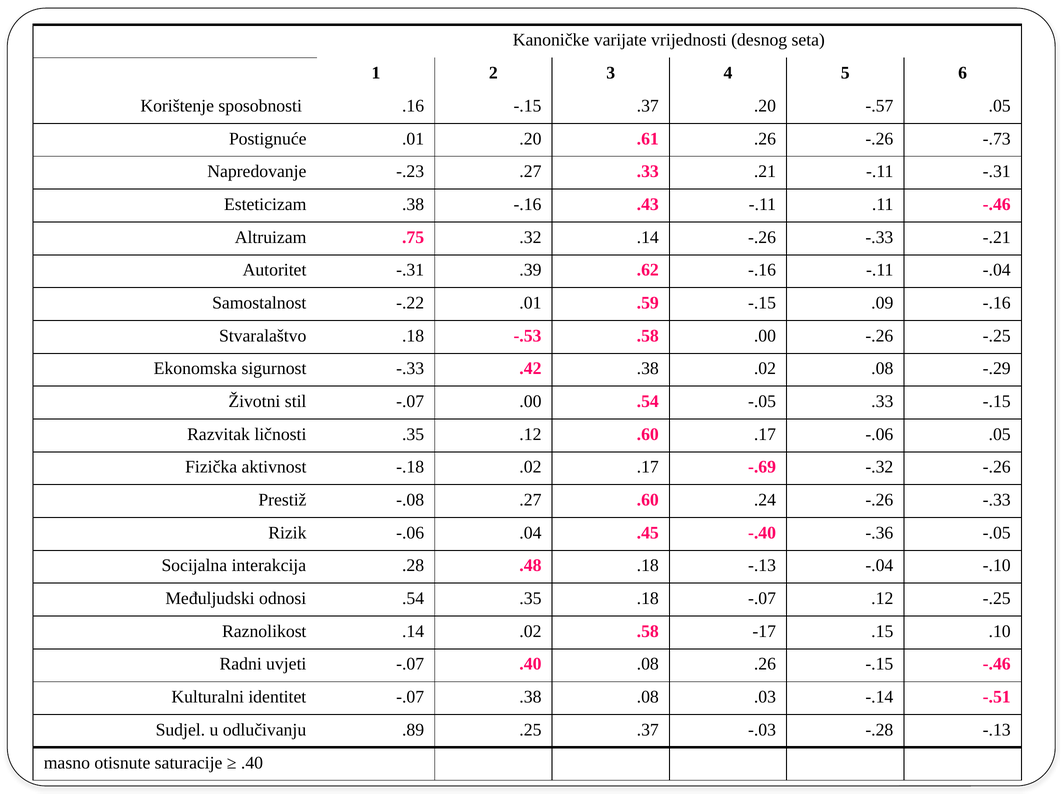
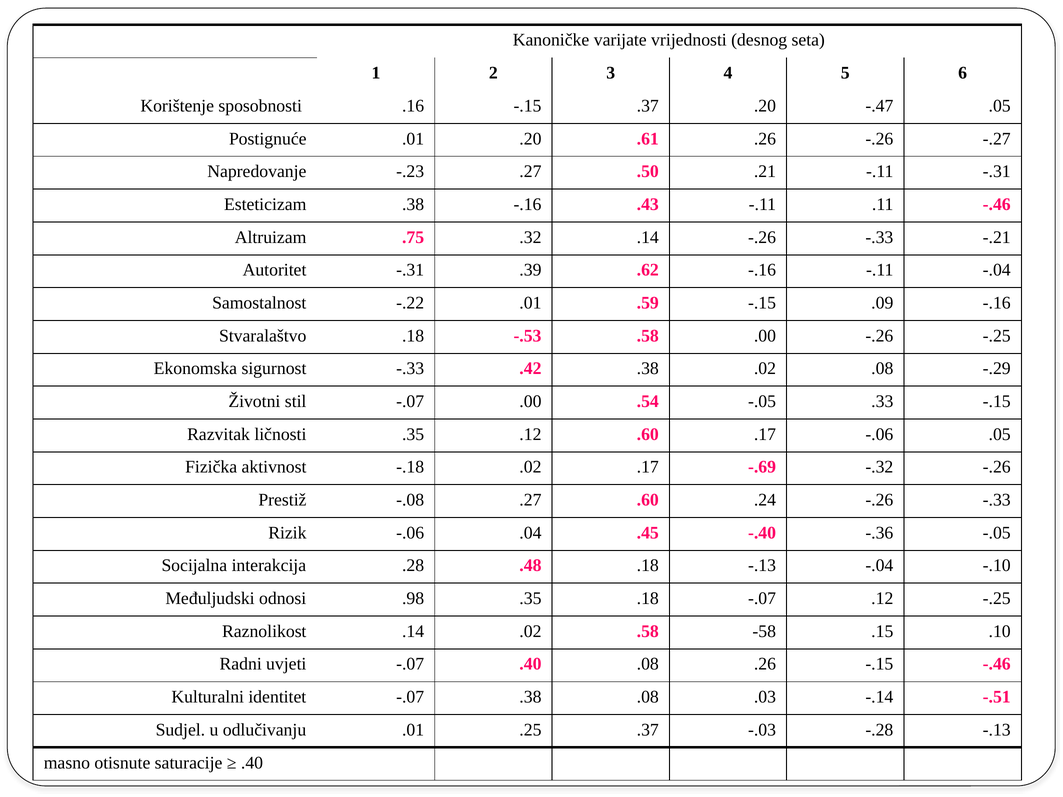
-.57: -.57 -> -.47
-.73: -.73 -> -.27
.27 .33: .33 -> .50
odnosi .54: .54 -> .98
-17: -17 -> -58
odlučivanju .89: .89 -> .01
